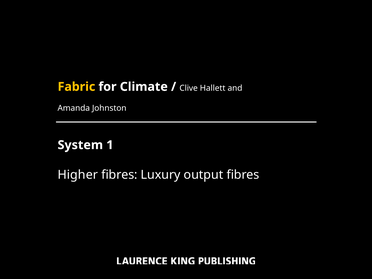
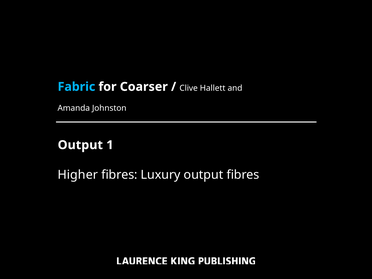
Fabric colour: yellow -> light blue
Climate: Climate -> Coarser
System at (80, 145): System -> Output
